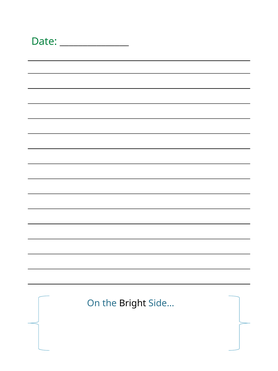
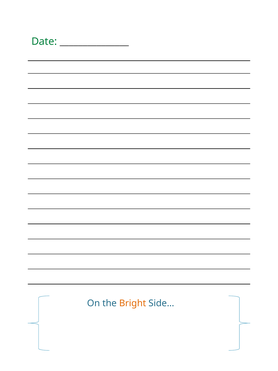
Bright colour: black -> orange
